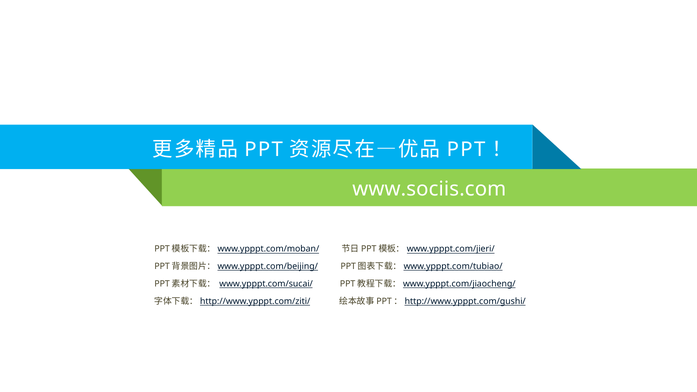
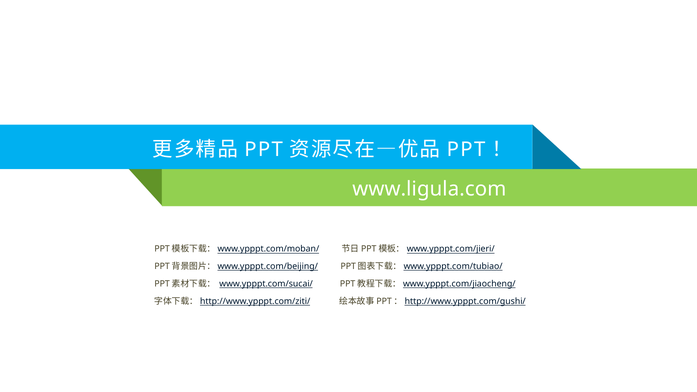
www.sociis.com: www.sociis.com -> www.ligula.com
